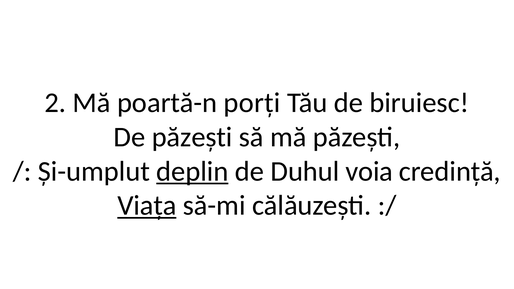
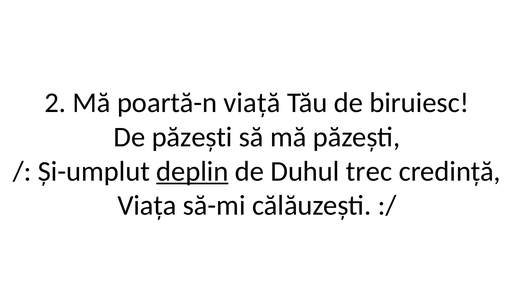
porți: porți -> viață
voia: voia -> trec
Viața underline: present -> none
